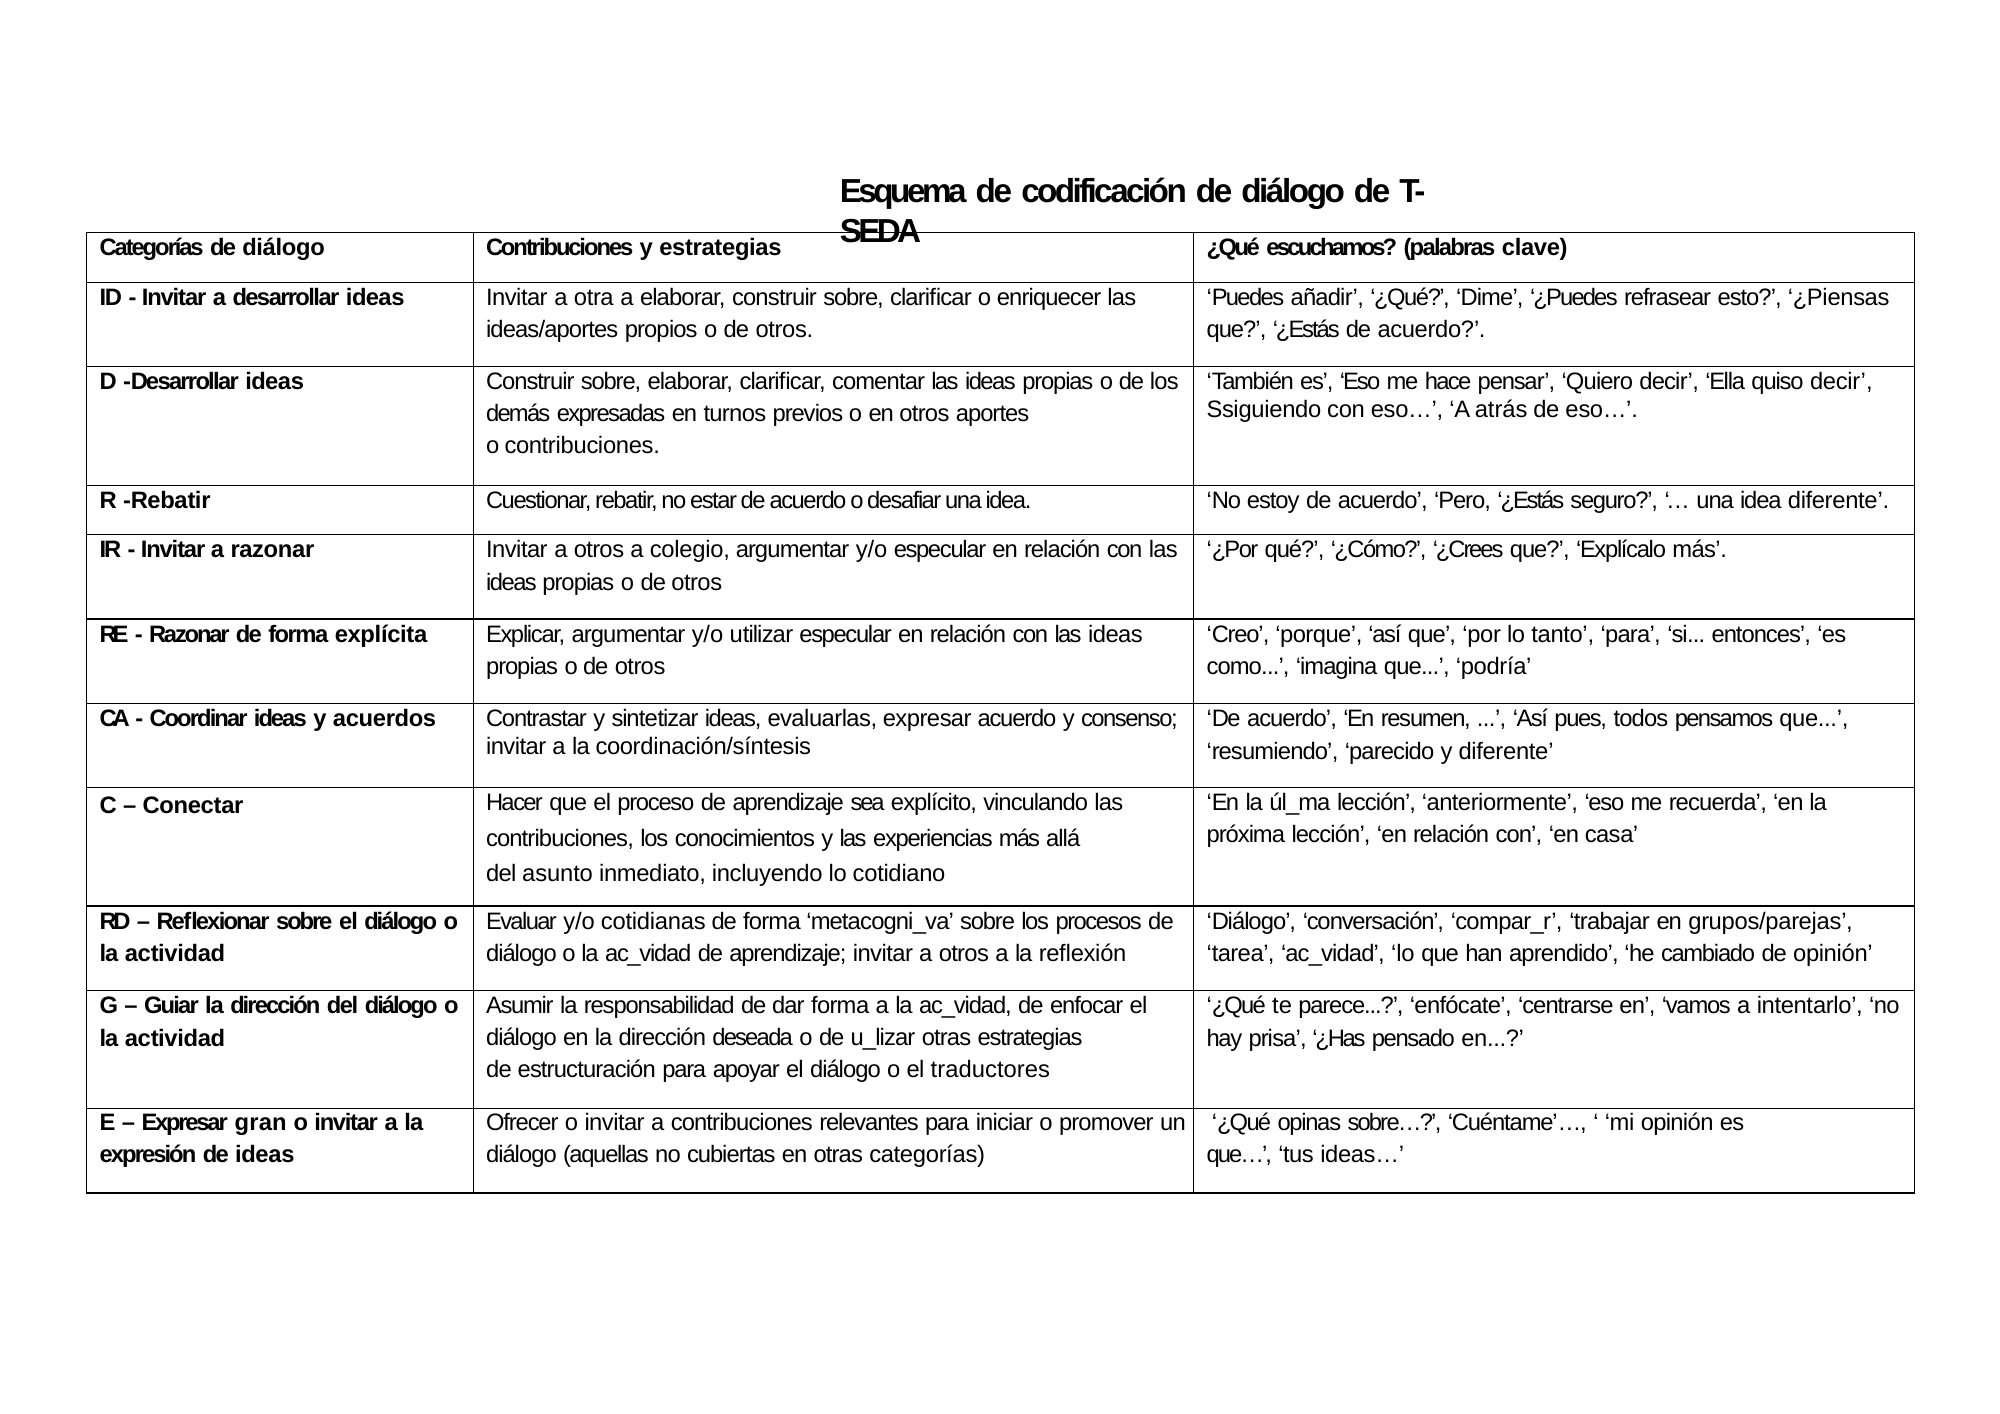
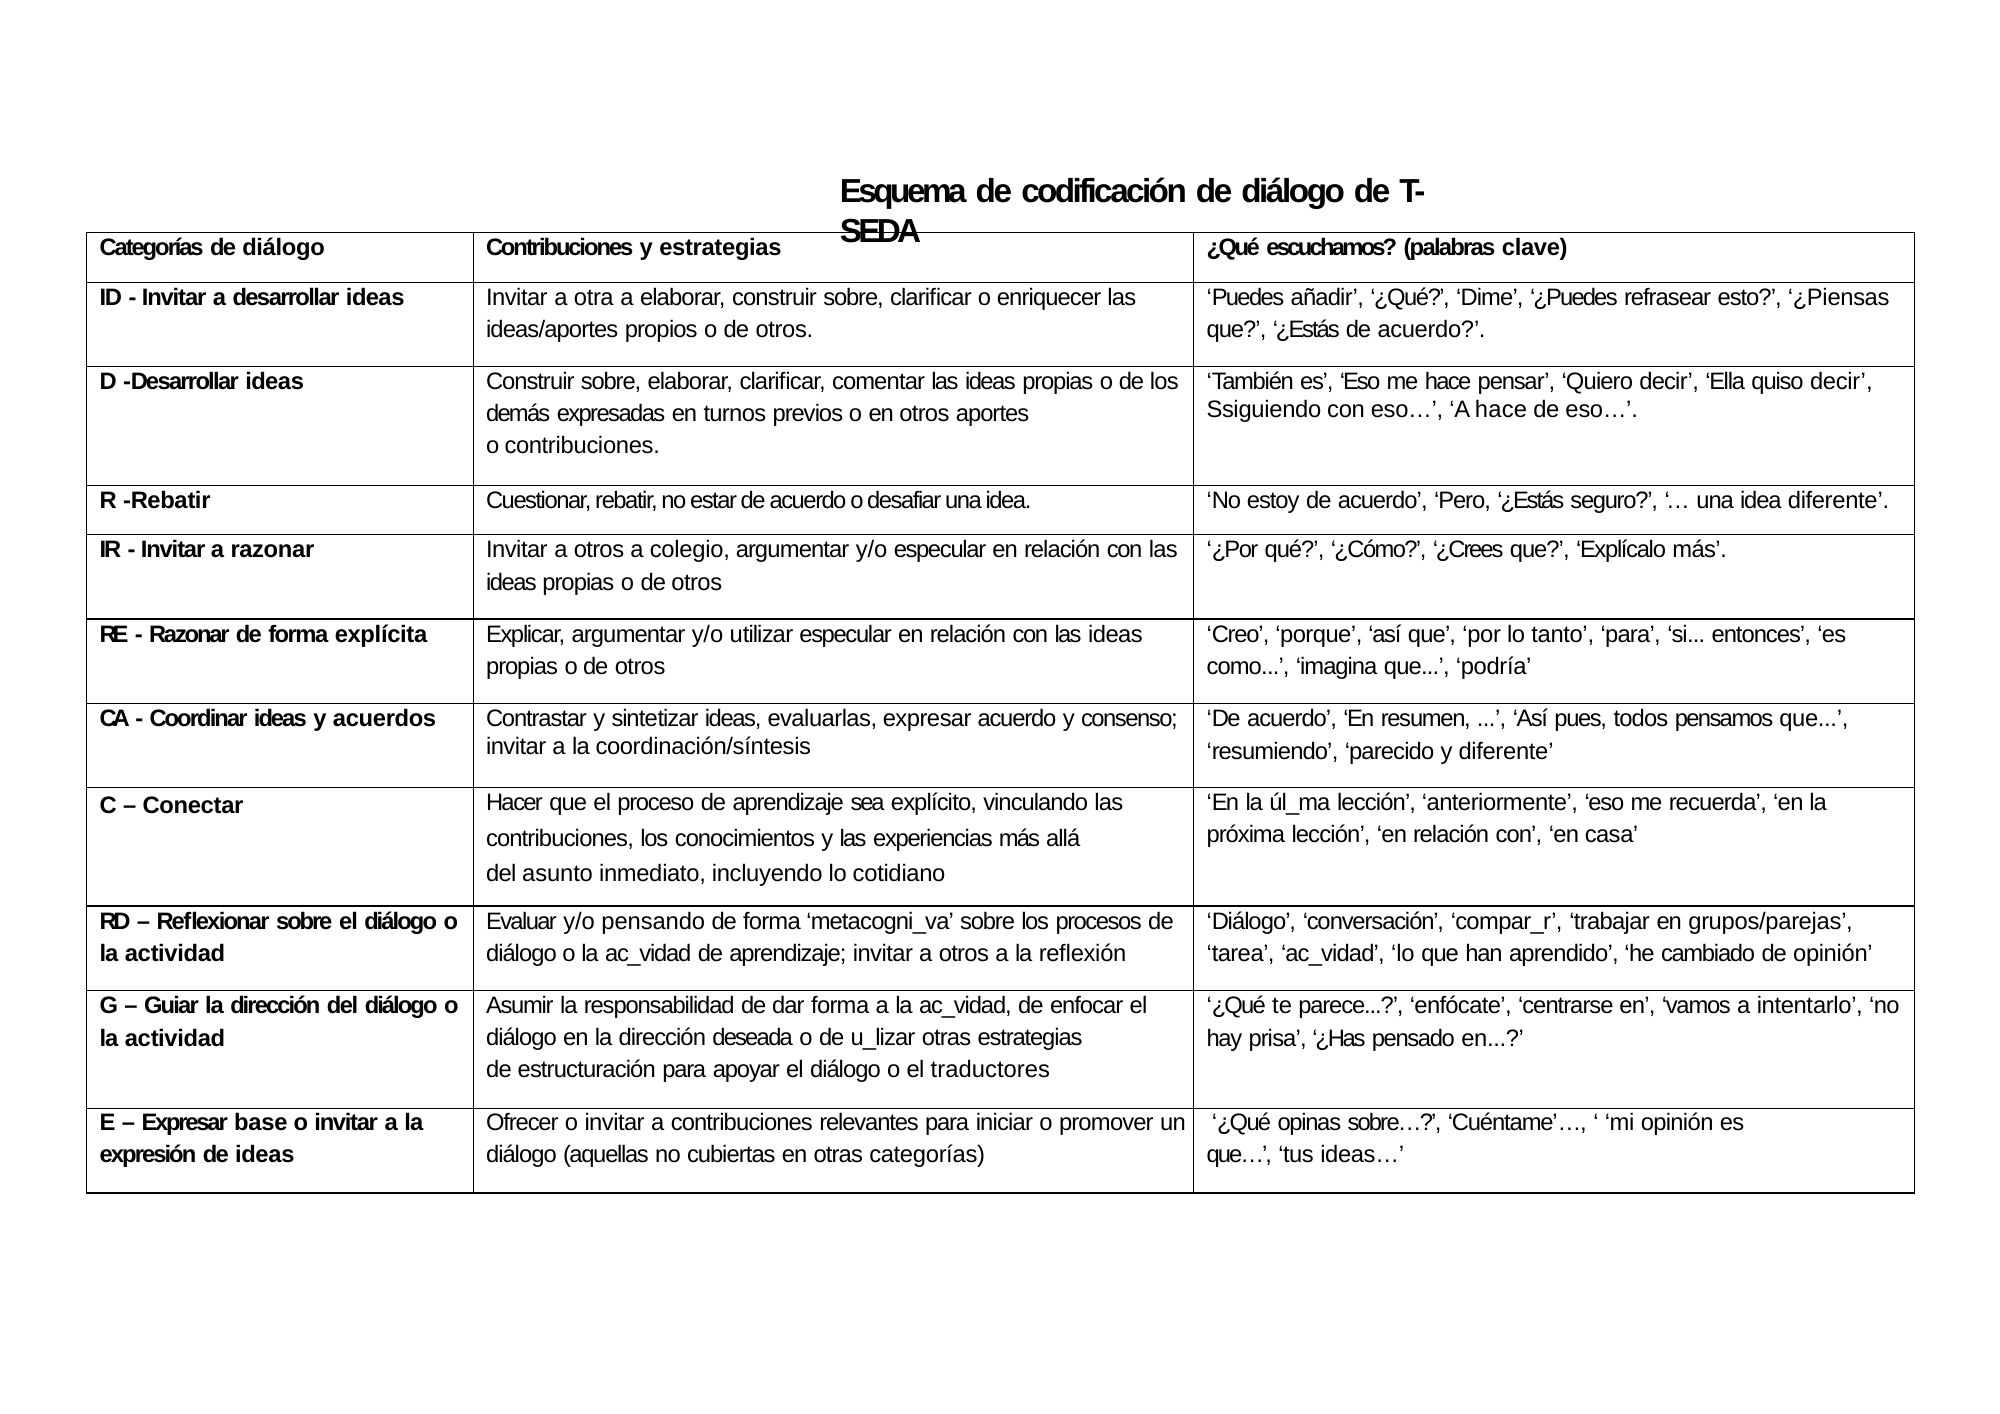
A atrás: atrás -> hace
cotidianas: cotidianas -> pensando
gran: gran -> base
